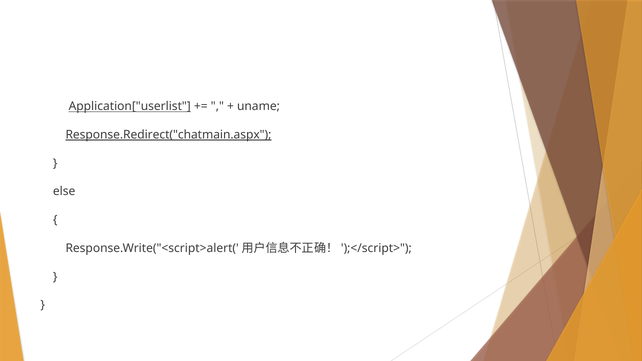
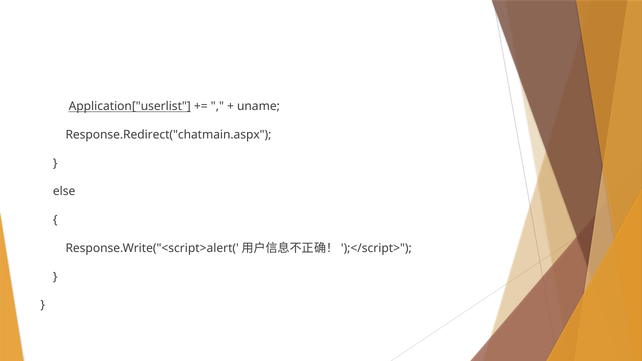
Response.Redirect("chatmain.aspx underline: present -> none
